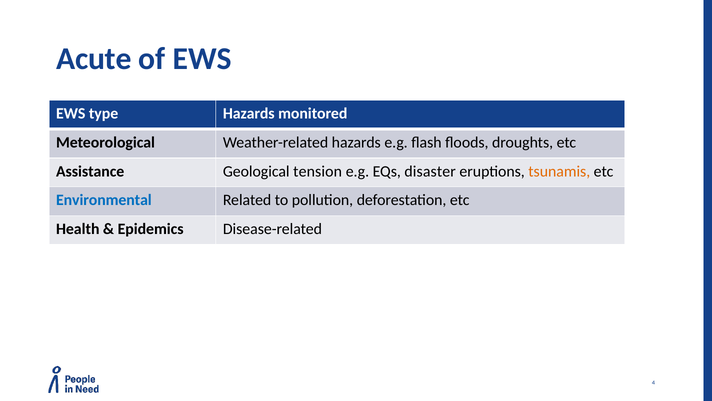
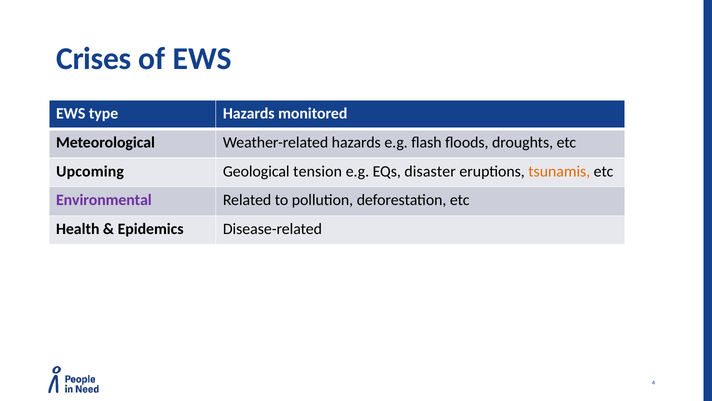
Acute: Acute -> Crises
Assistance: Assistance -> Upcoming
Environmental colour: blue -> purple
